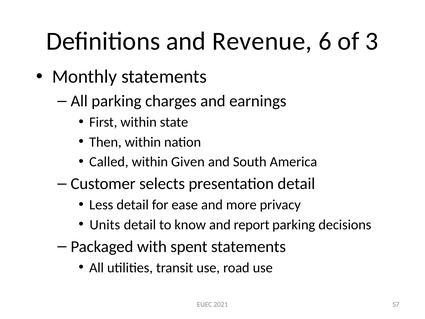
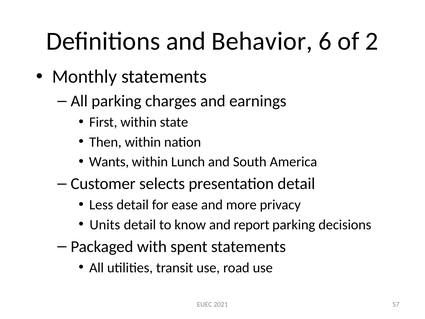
Revenue: Revenue -> Behavior
3: 3 -> 2
Called: Called -> Wants
Given: Given -> Lunch
